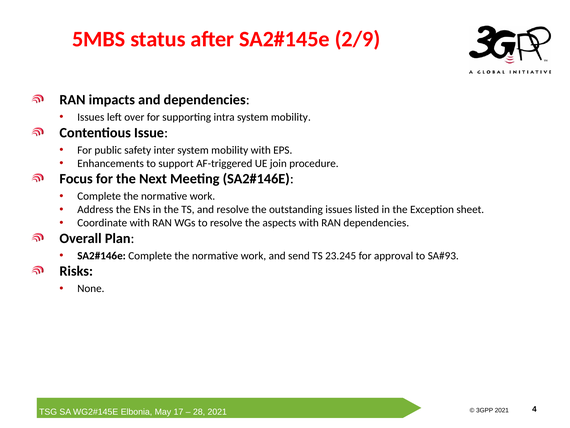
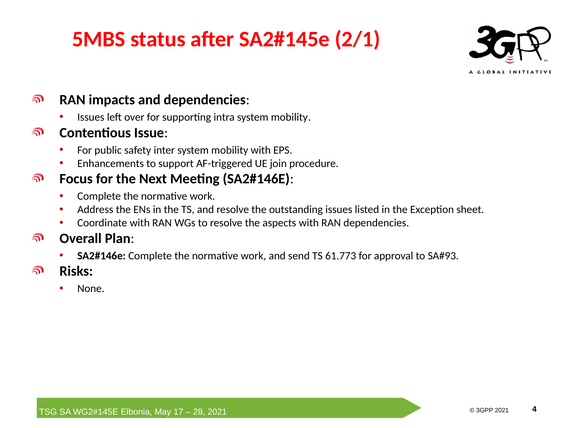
2/9: 2/9 -> 2/1
23.245: 23.245 -> 61.773
